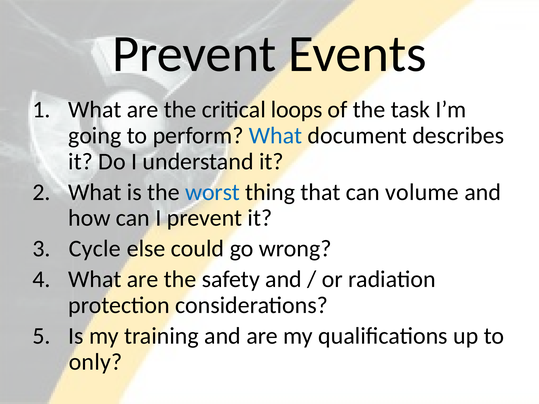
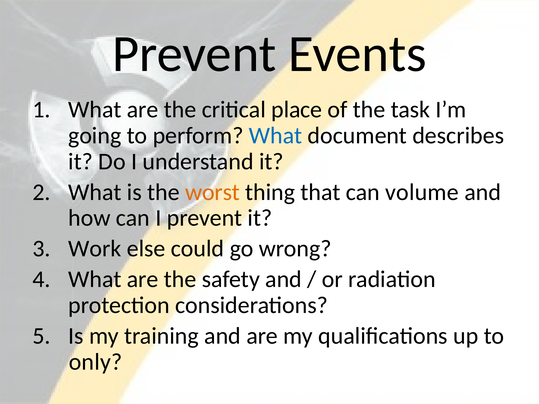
loops: loops -> place
worst colour: blue -> orange
Cycle: Cycle -> Work
